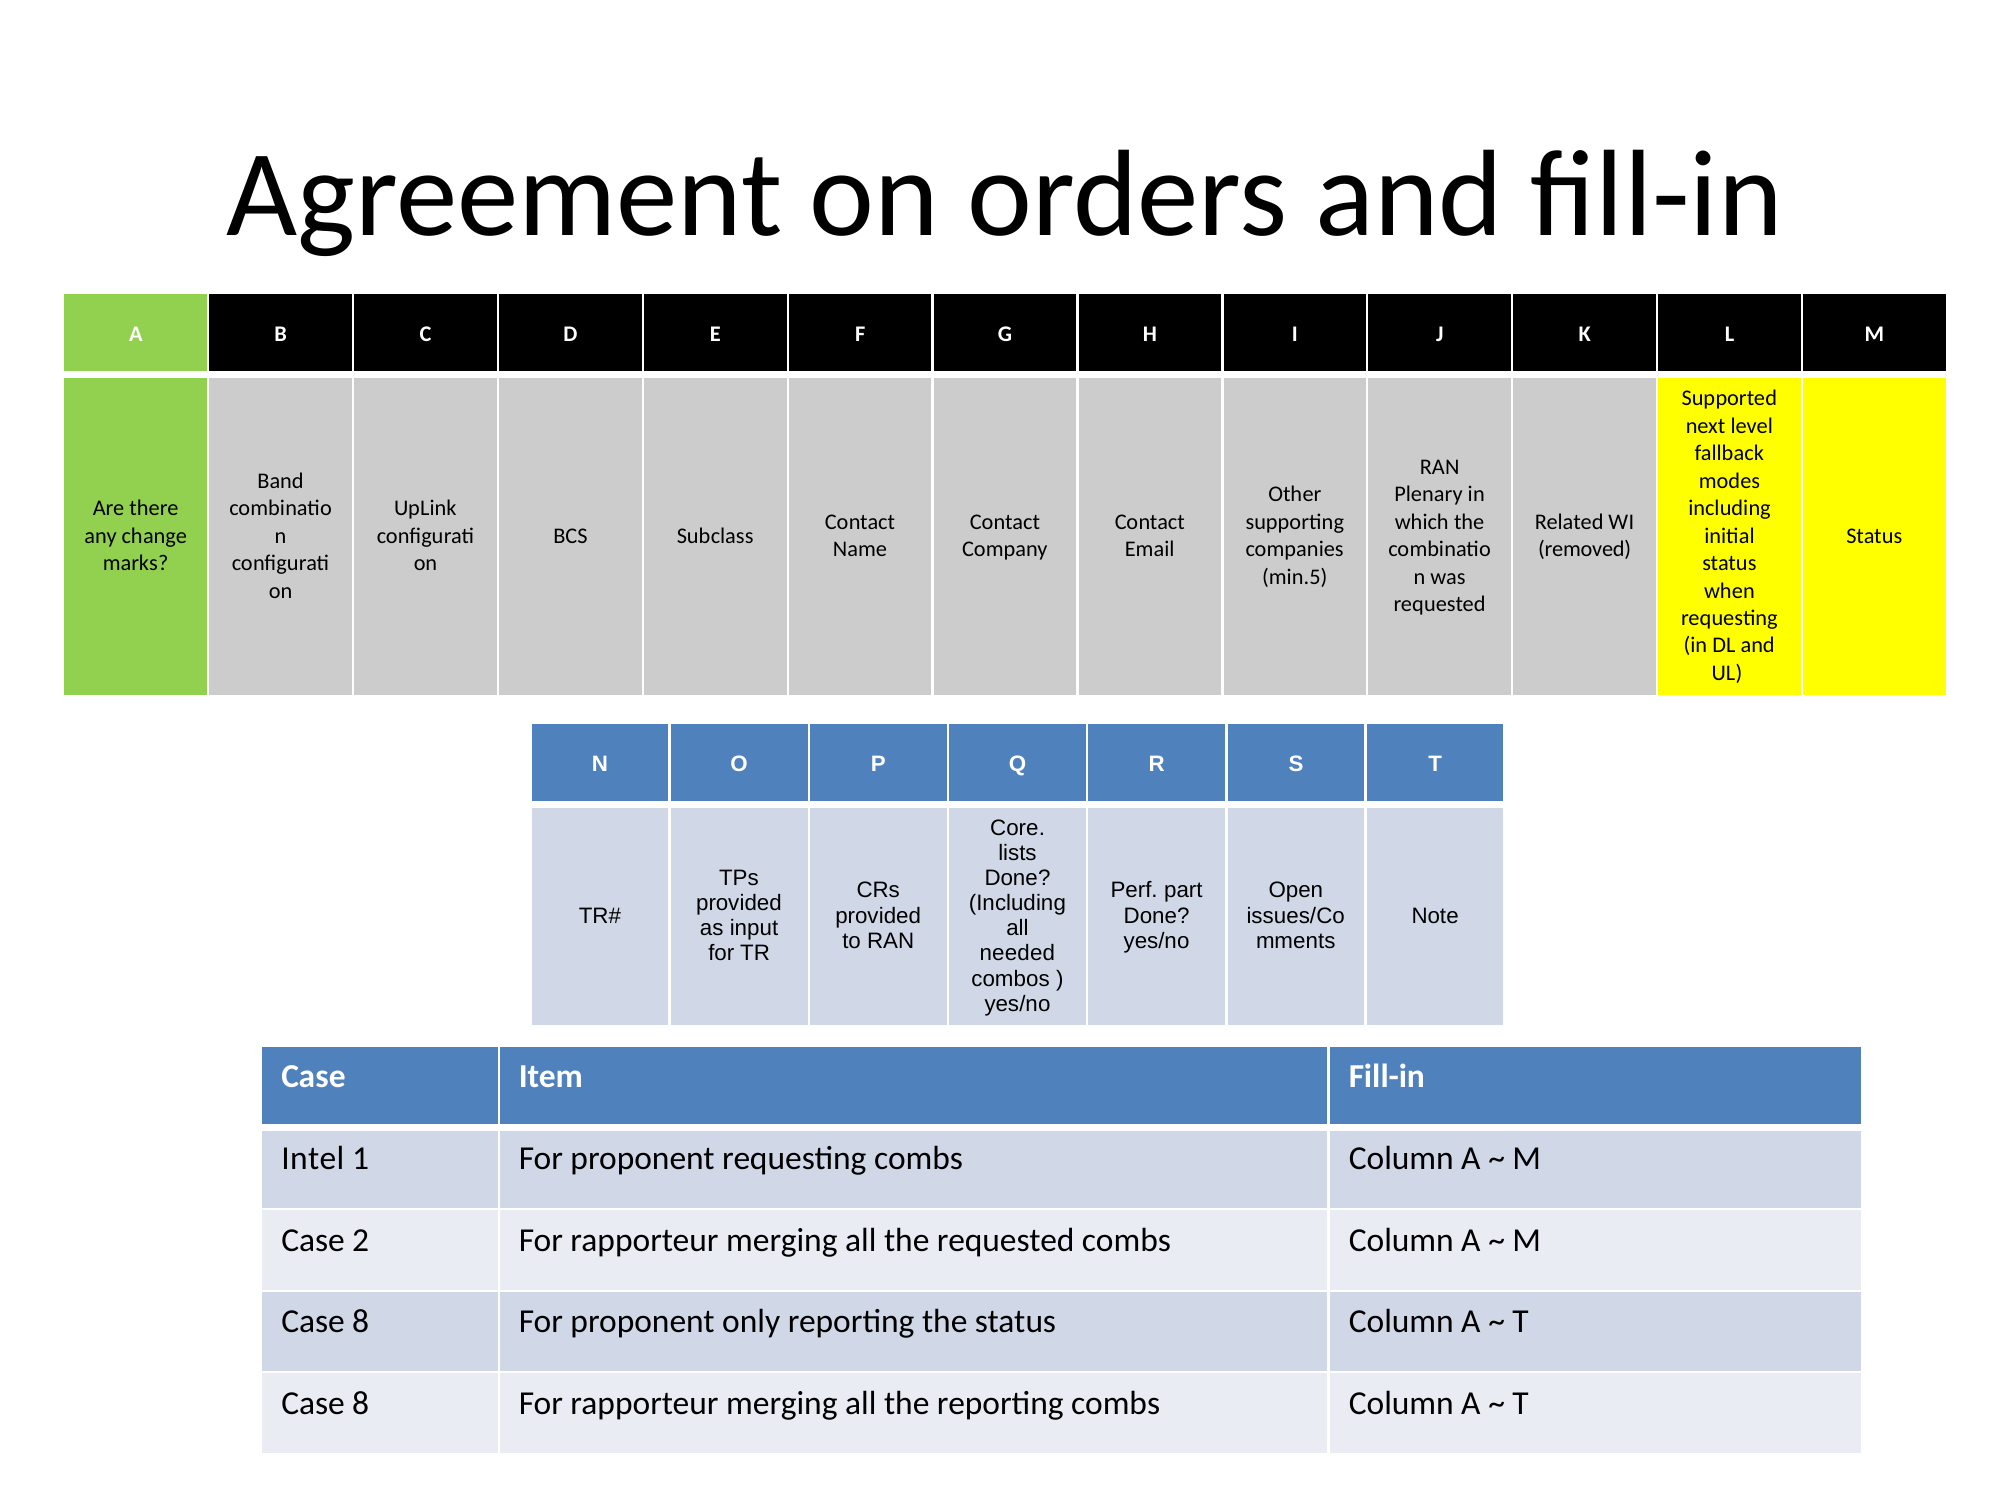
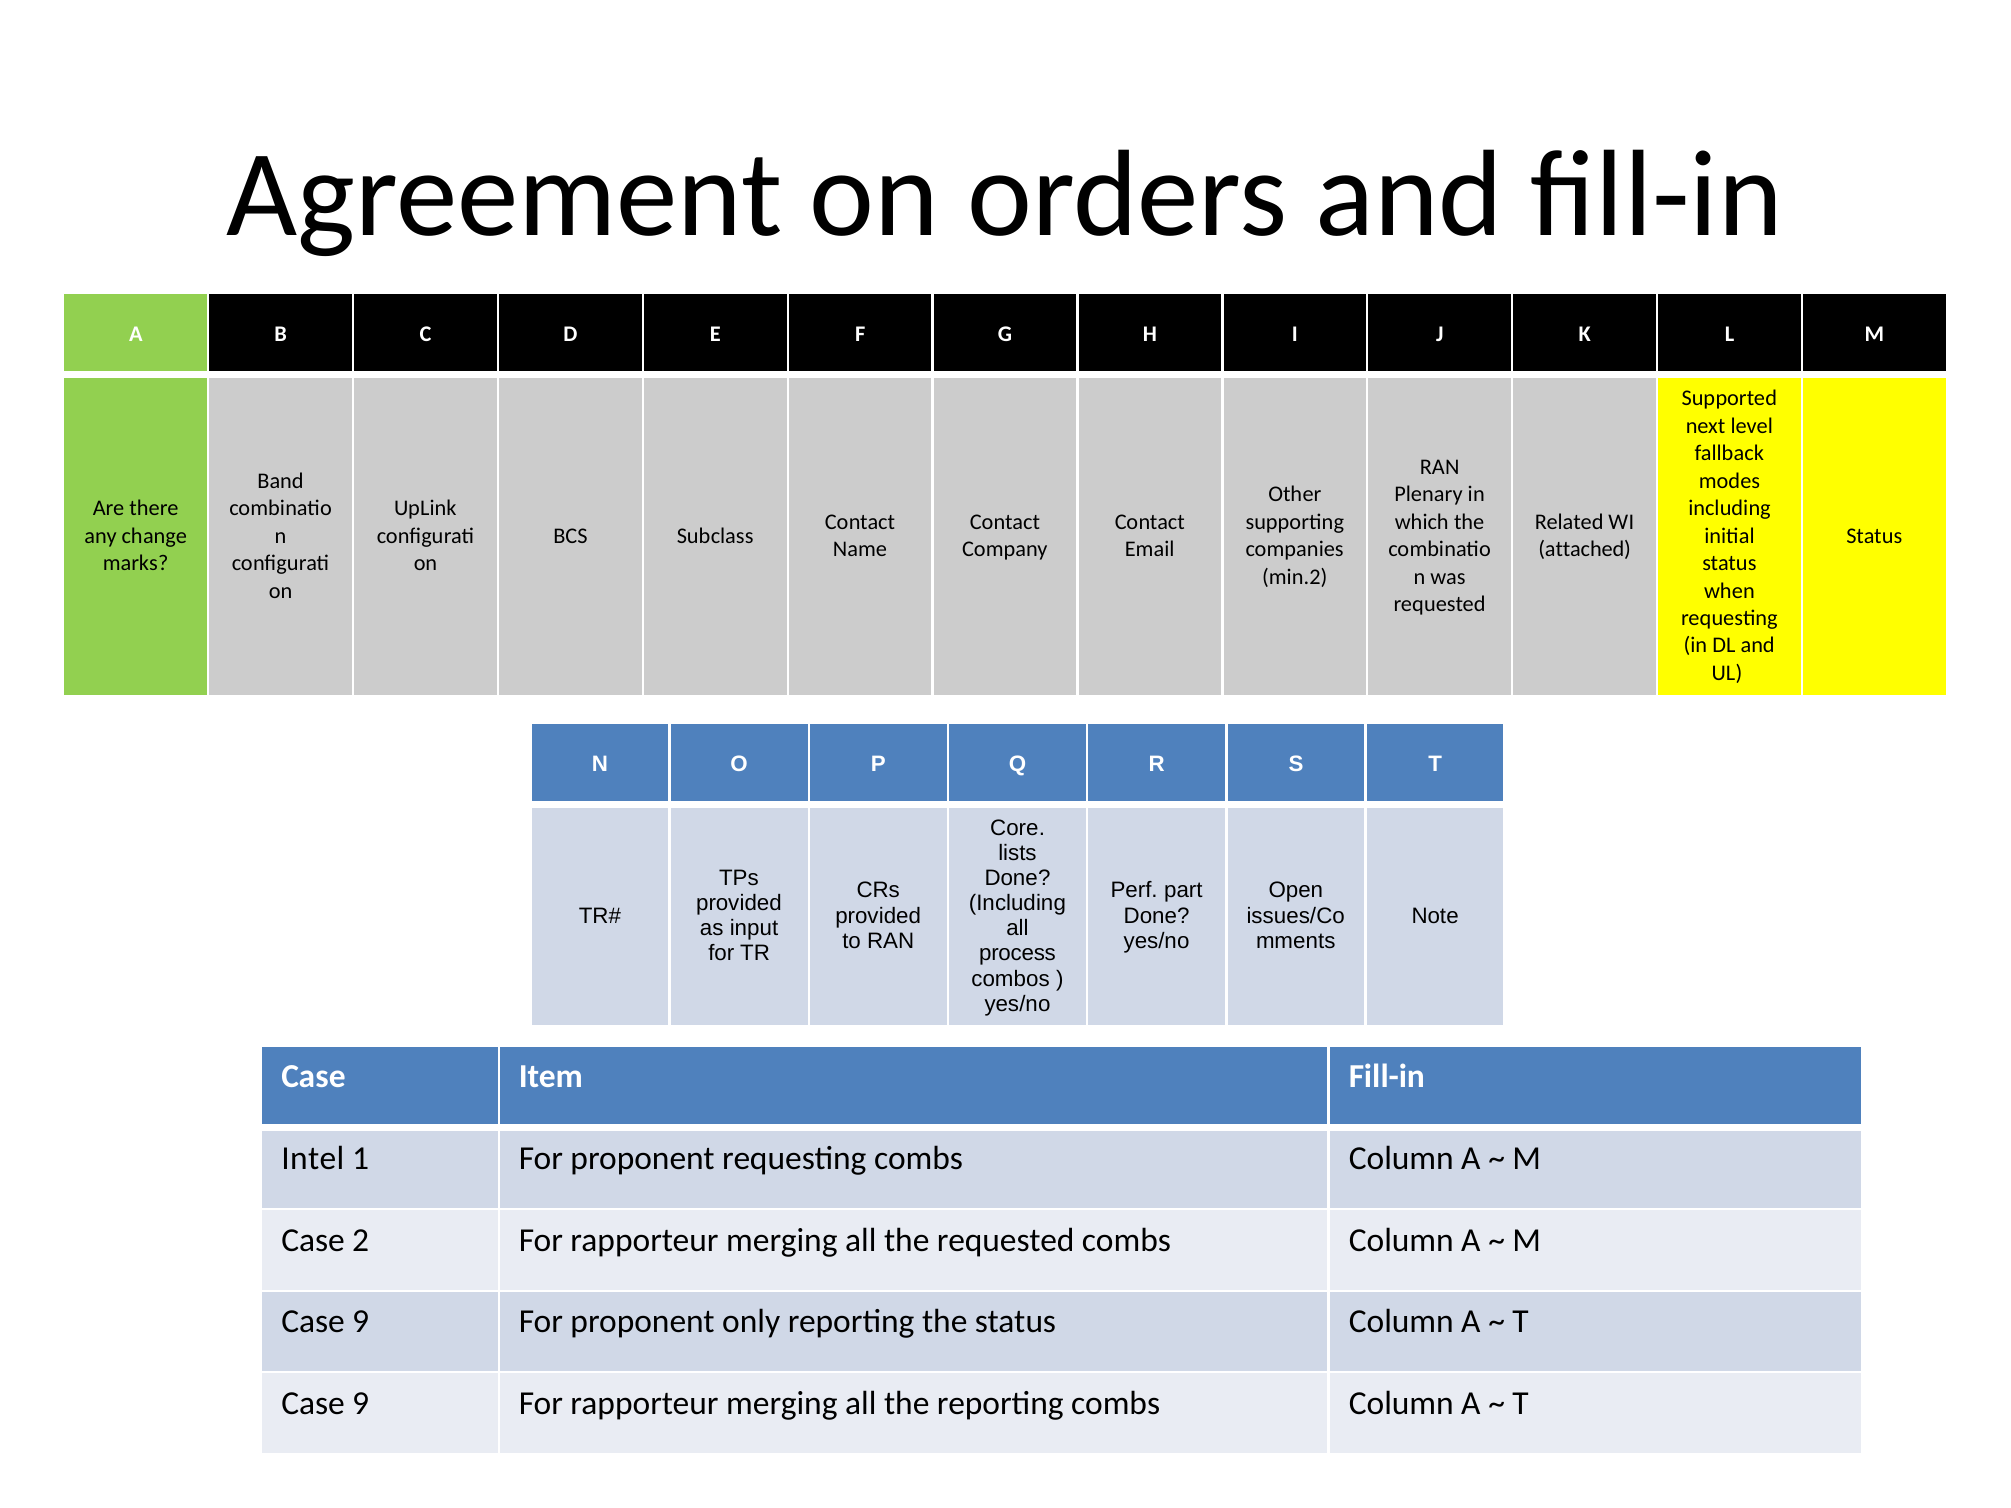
removed: removed -> attached
min.5: min.5 -> min.2
needed: needed -> process
8 at (361, 1322): 8 -> 9
8 at (361, 1403): 8 -> 9
